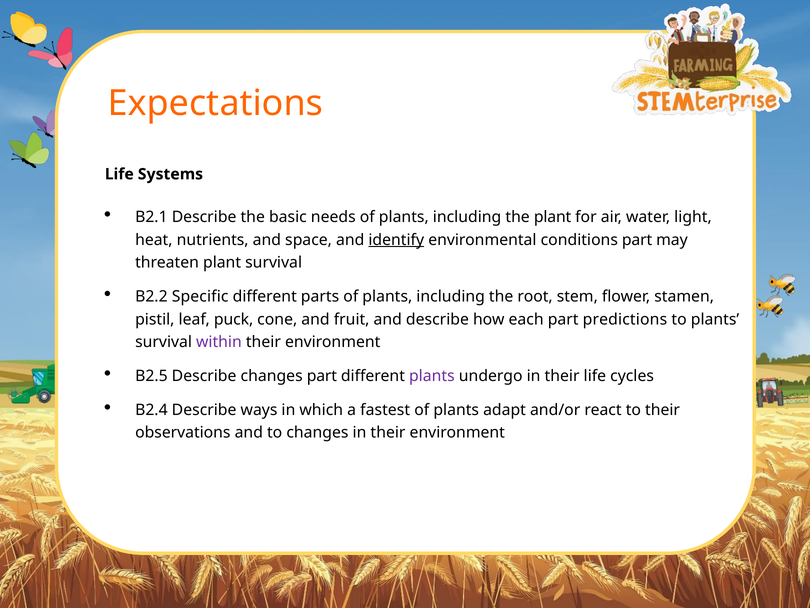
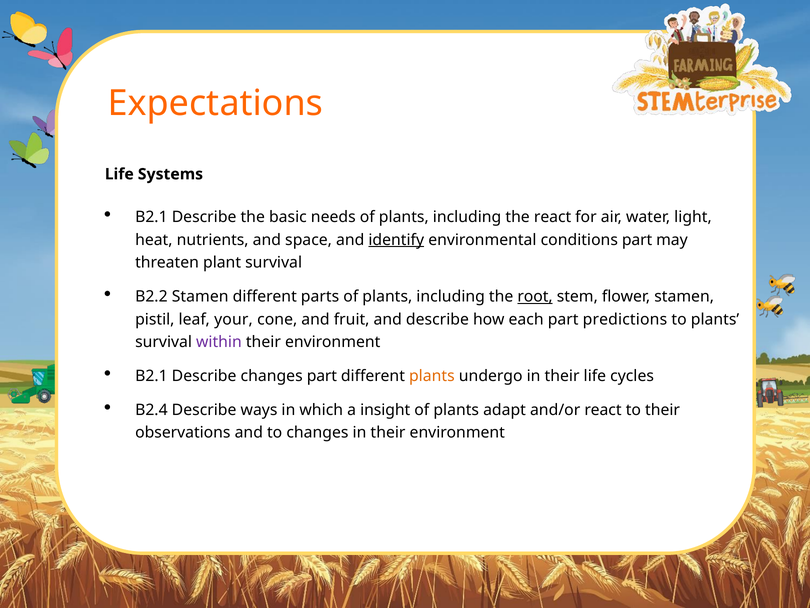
the plant: plant -> react
B2.2 Specific: Specific -> Stamen
root underline: none -> present
puck: puck -> your
B2.5 at (151, 376): B2.5 -> B2.1
plants at (432, 376) colour: purple -> orange
fastest: fastest -> insight
